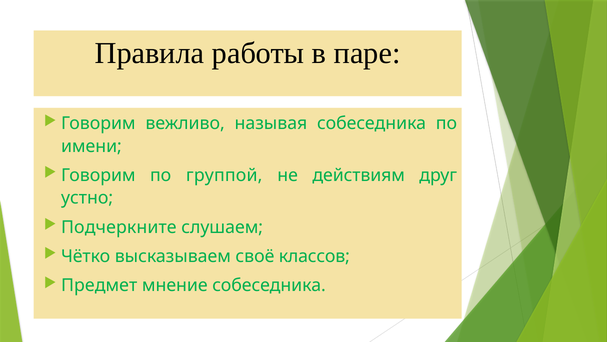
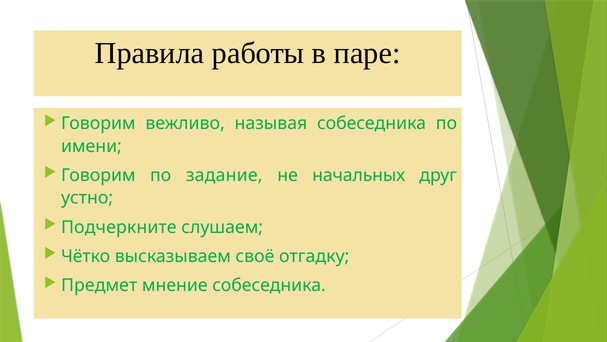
группой: группой -> задание
действиям: действиям -> начальных
классов: классов -> отгадку
